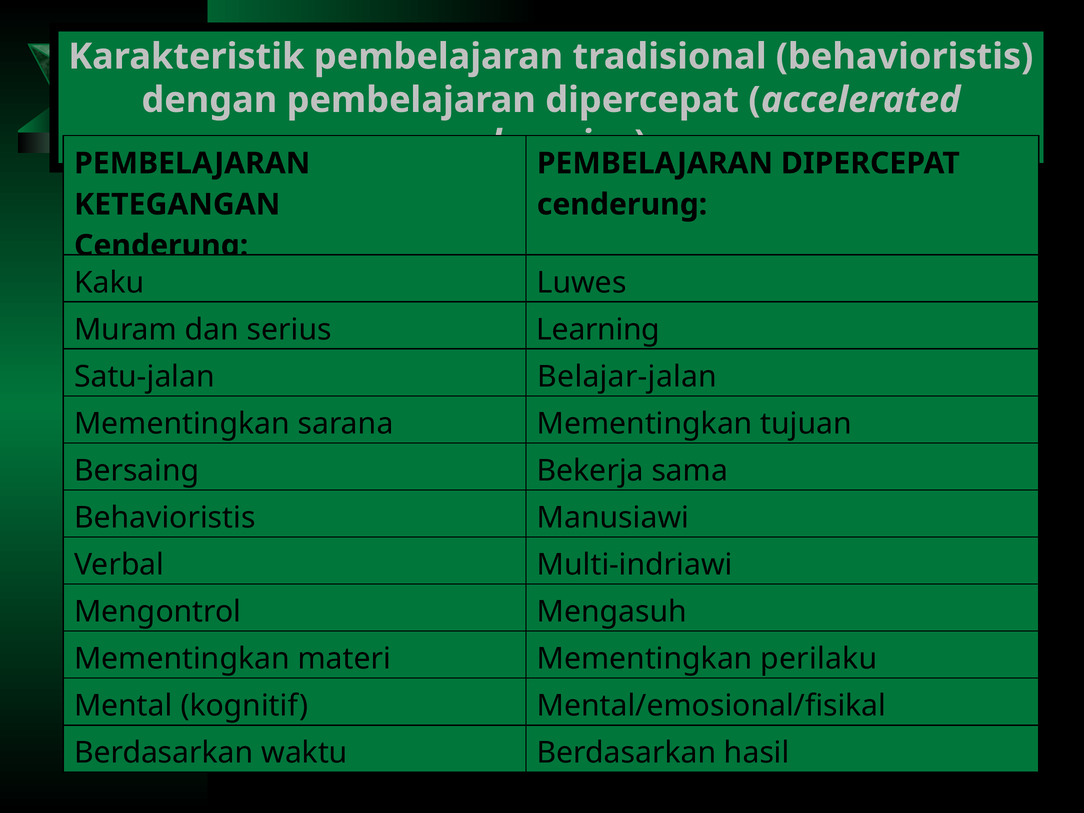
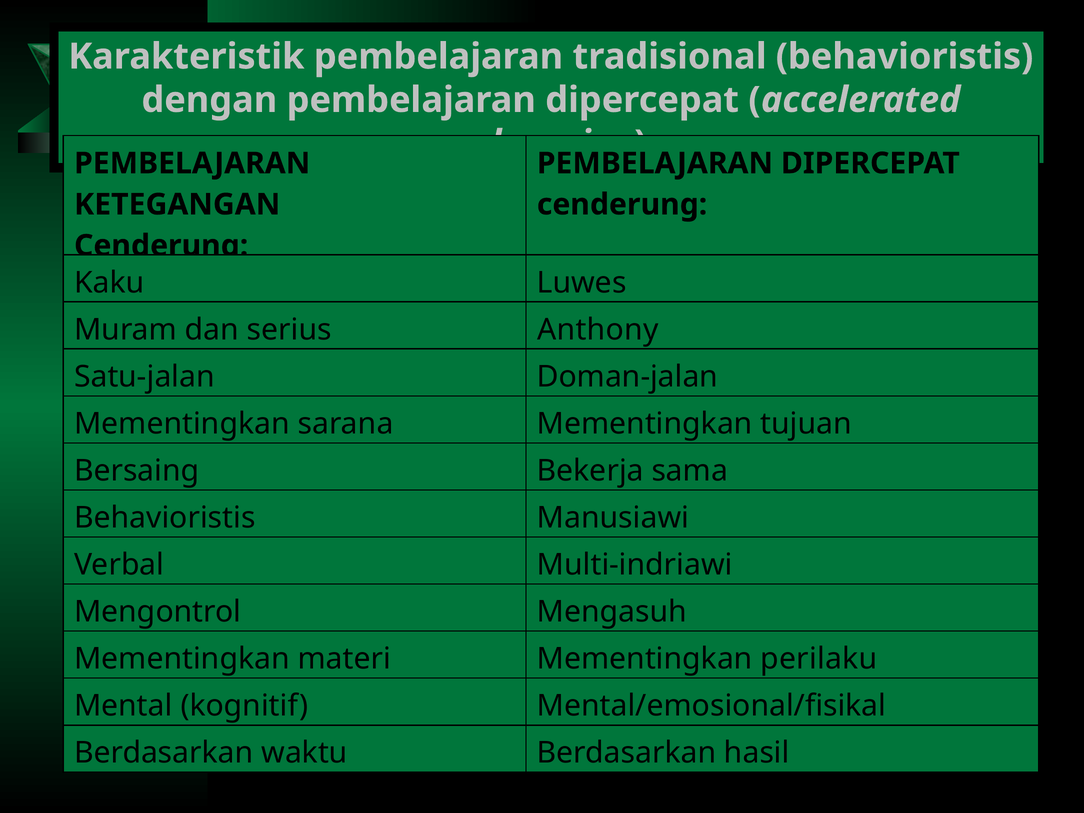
serius Learning: Learning -> Anthony
Belajar-jalan: Belajar-jalan -> Doman-jalan
